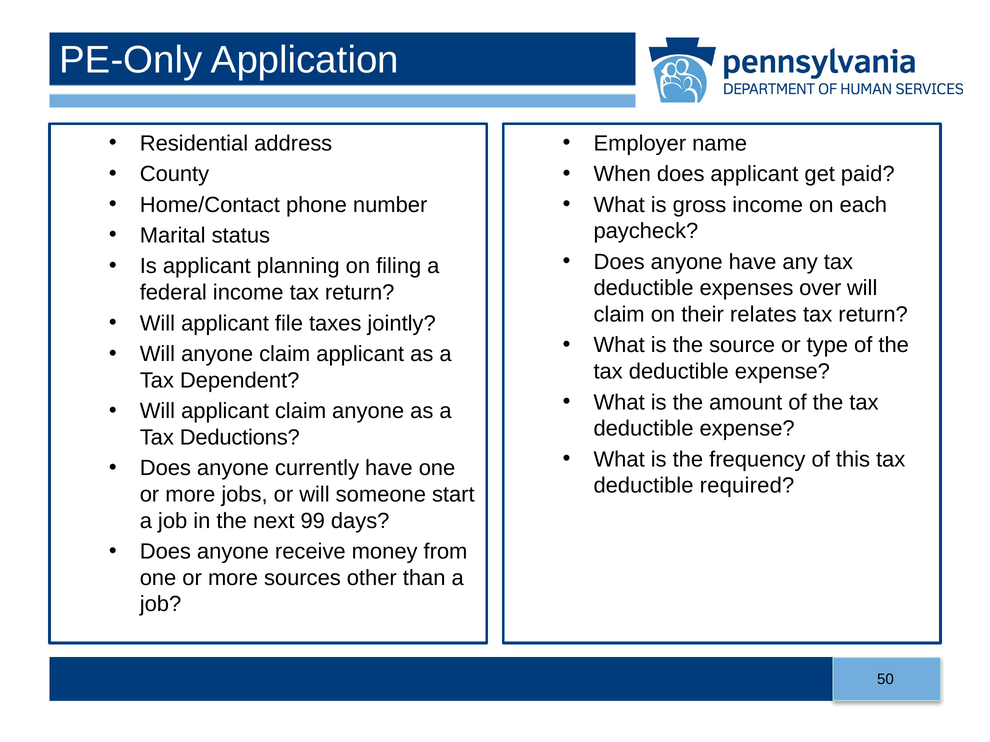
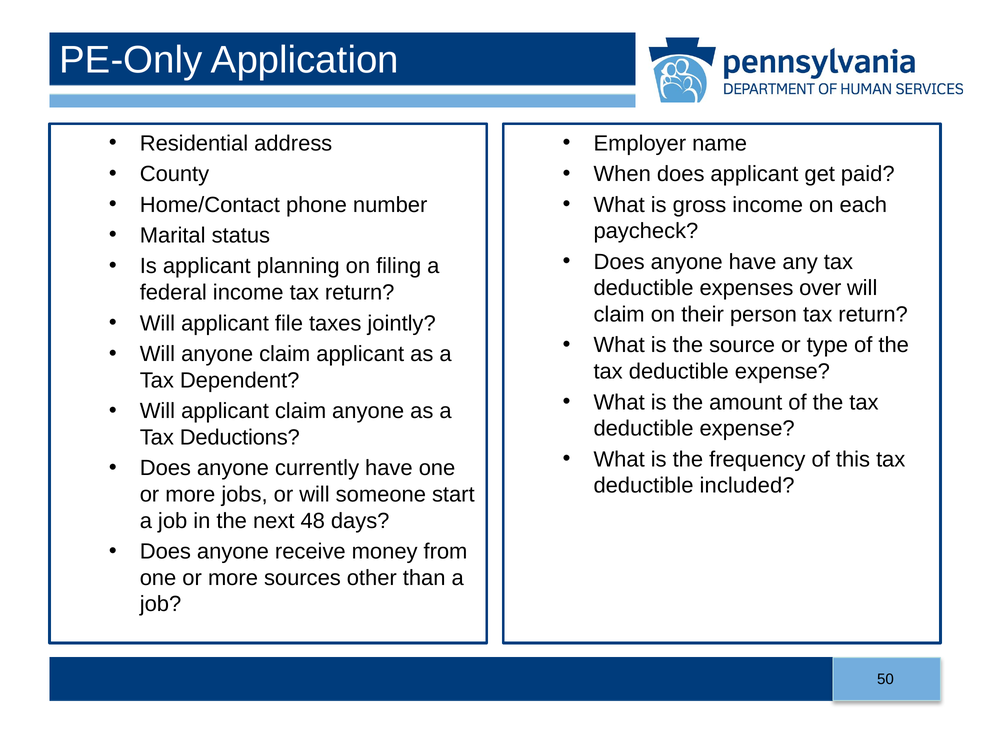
relates: relates -> person
required: required -> included
99: 99 -> 48
